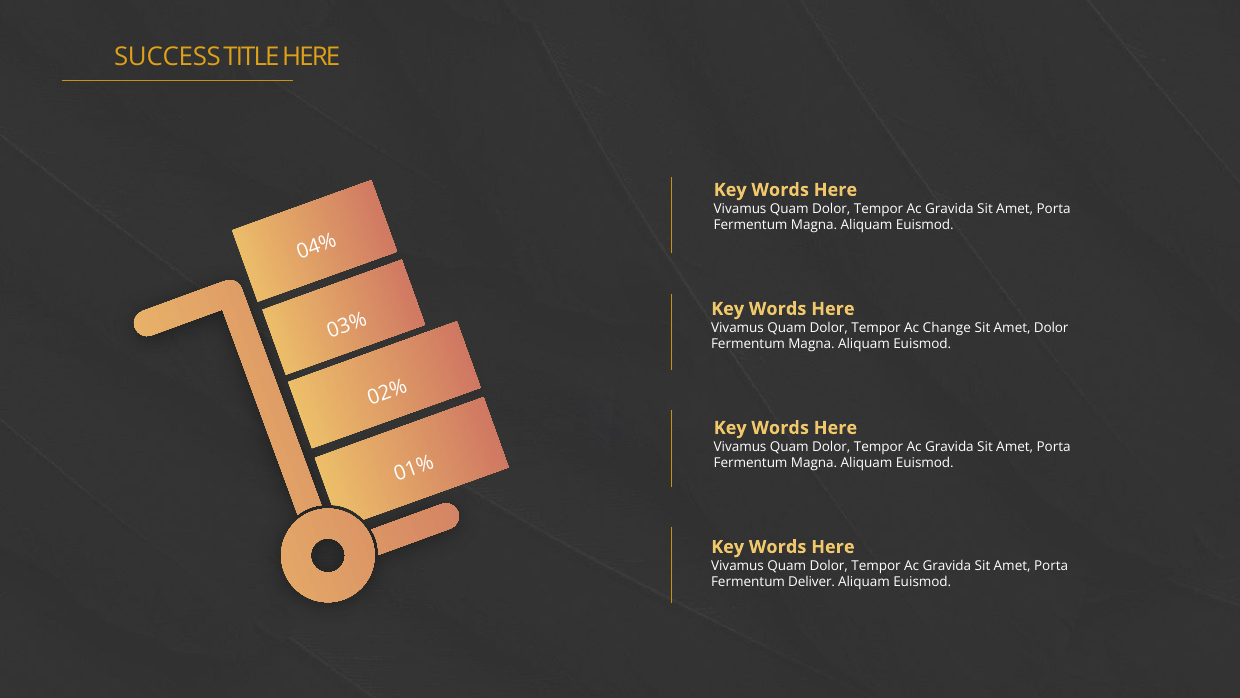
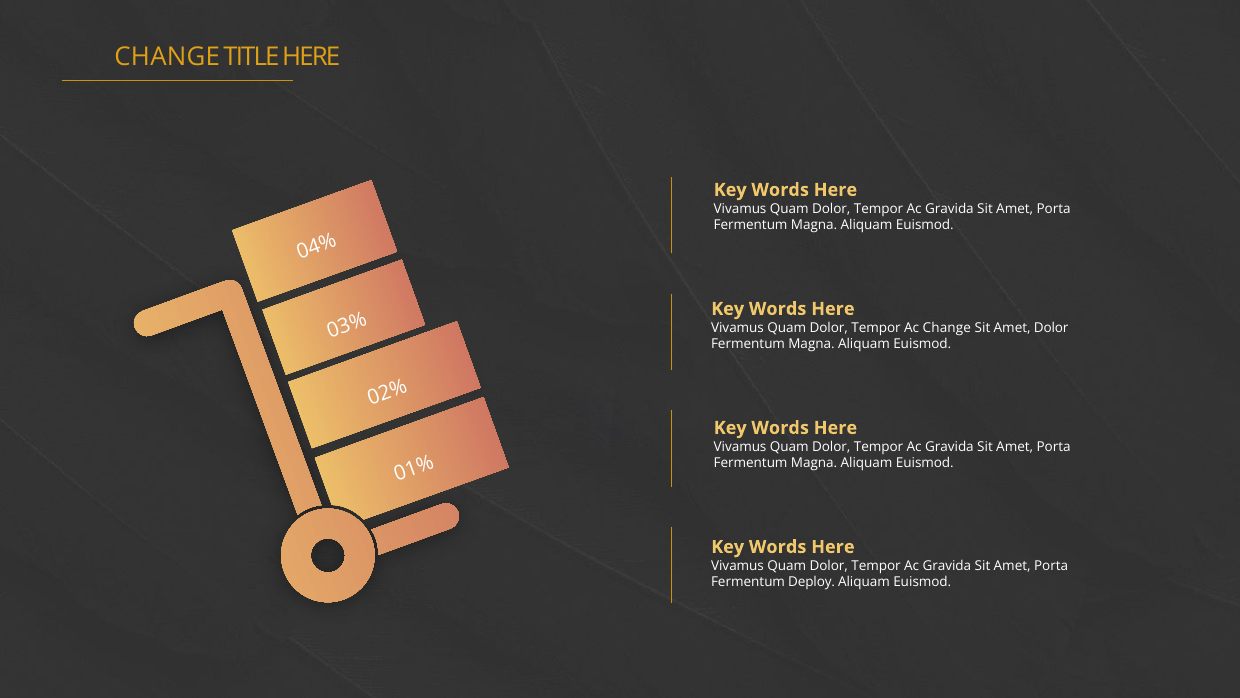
SUCCESS at (167, 57): SUCCESS -> CHANGE
Deliver: Deliver -> Deploy
